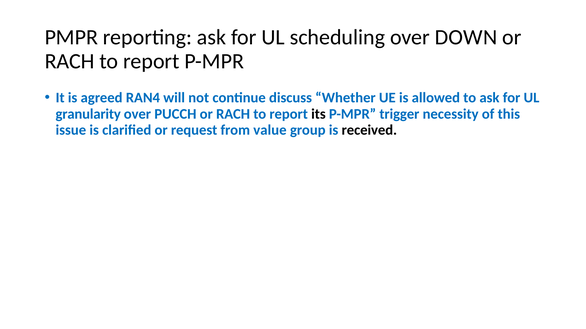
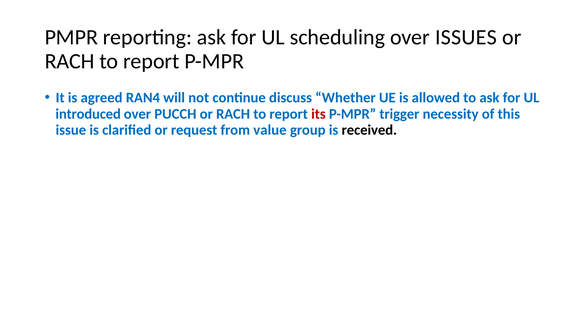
DOWN: DOWN -> ISSUES
granularity: granularity -> introduced
its colour: black -> red
